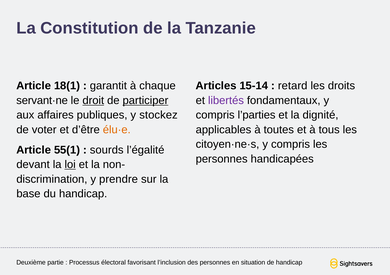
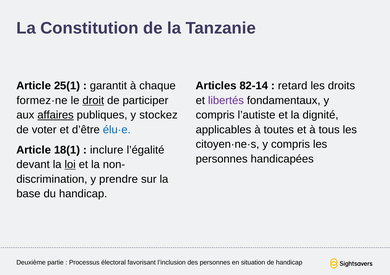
18(1: 18(1 -> 25(1
15-14: 15-14 -> 82-14
servant·ne: servant·ne -> formez·ne
participer underline: present -> none
affaires underline: none -> present
l’parties: l’parties -> l’autiste
élu·e colour: orange -> blue
55(1: 55(1 -> 18(1
sourds: sourds -> inclure
